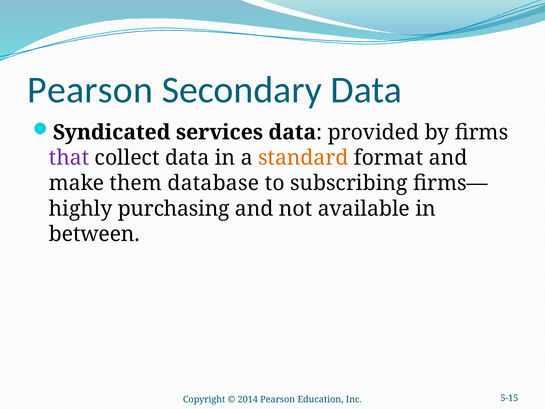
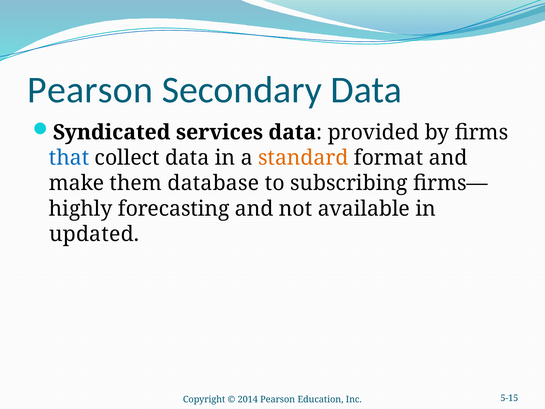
that colour: purple -> blue
purchasing: purchasing -> forecasting
between: between -> updated
